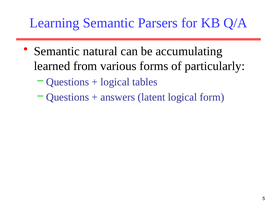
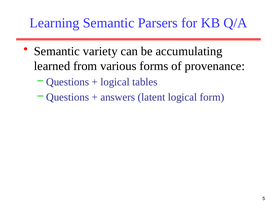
natural: natural -> variety
particularly: particularly -> provenance
